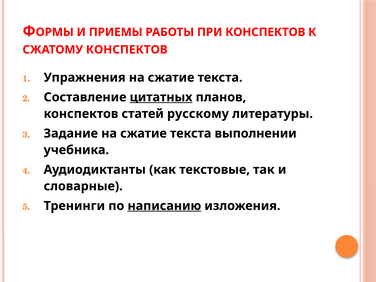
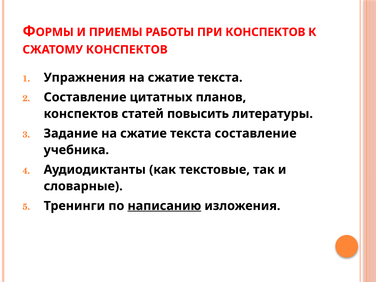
цитатных underline: present -> none
русскому: русскому -> повысить
текста выполнении: выполнении -> составление
